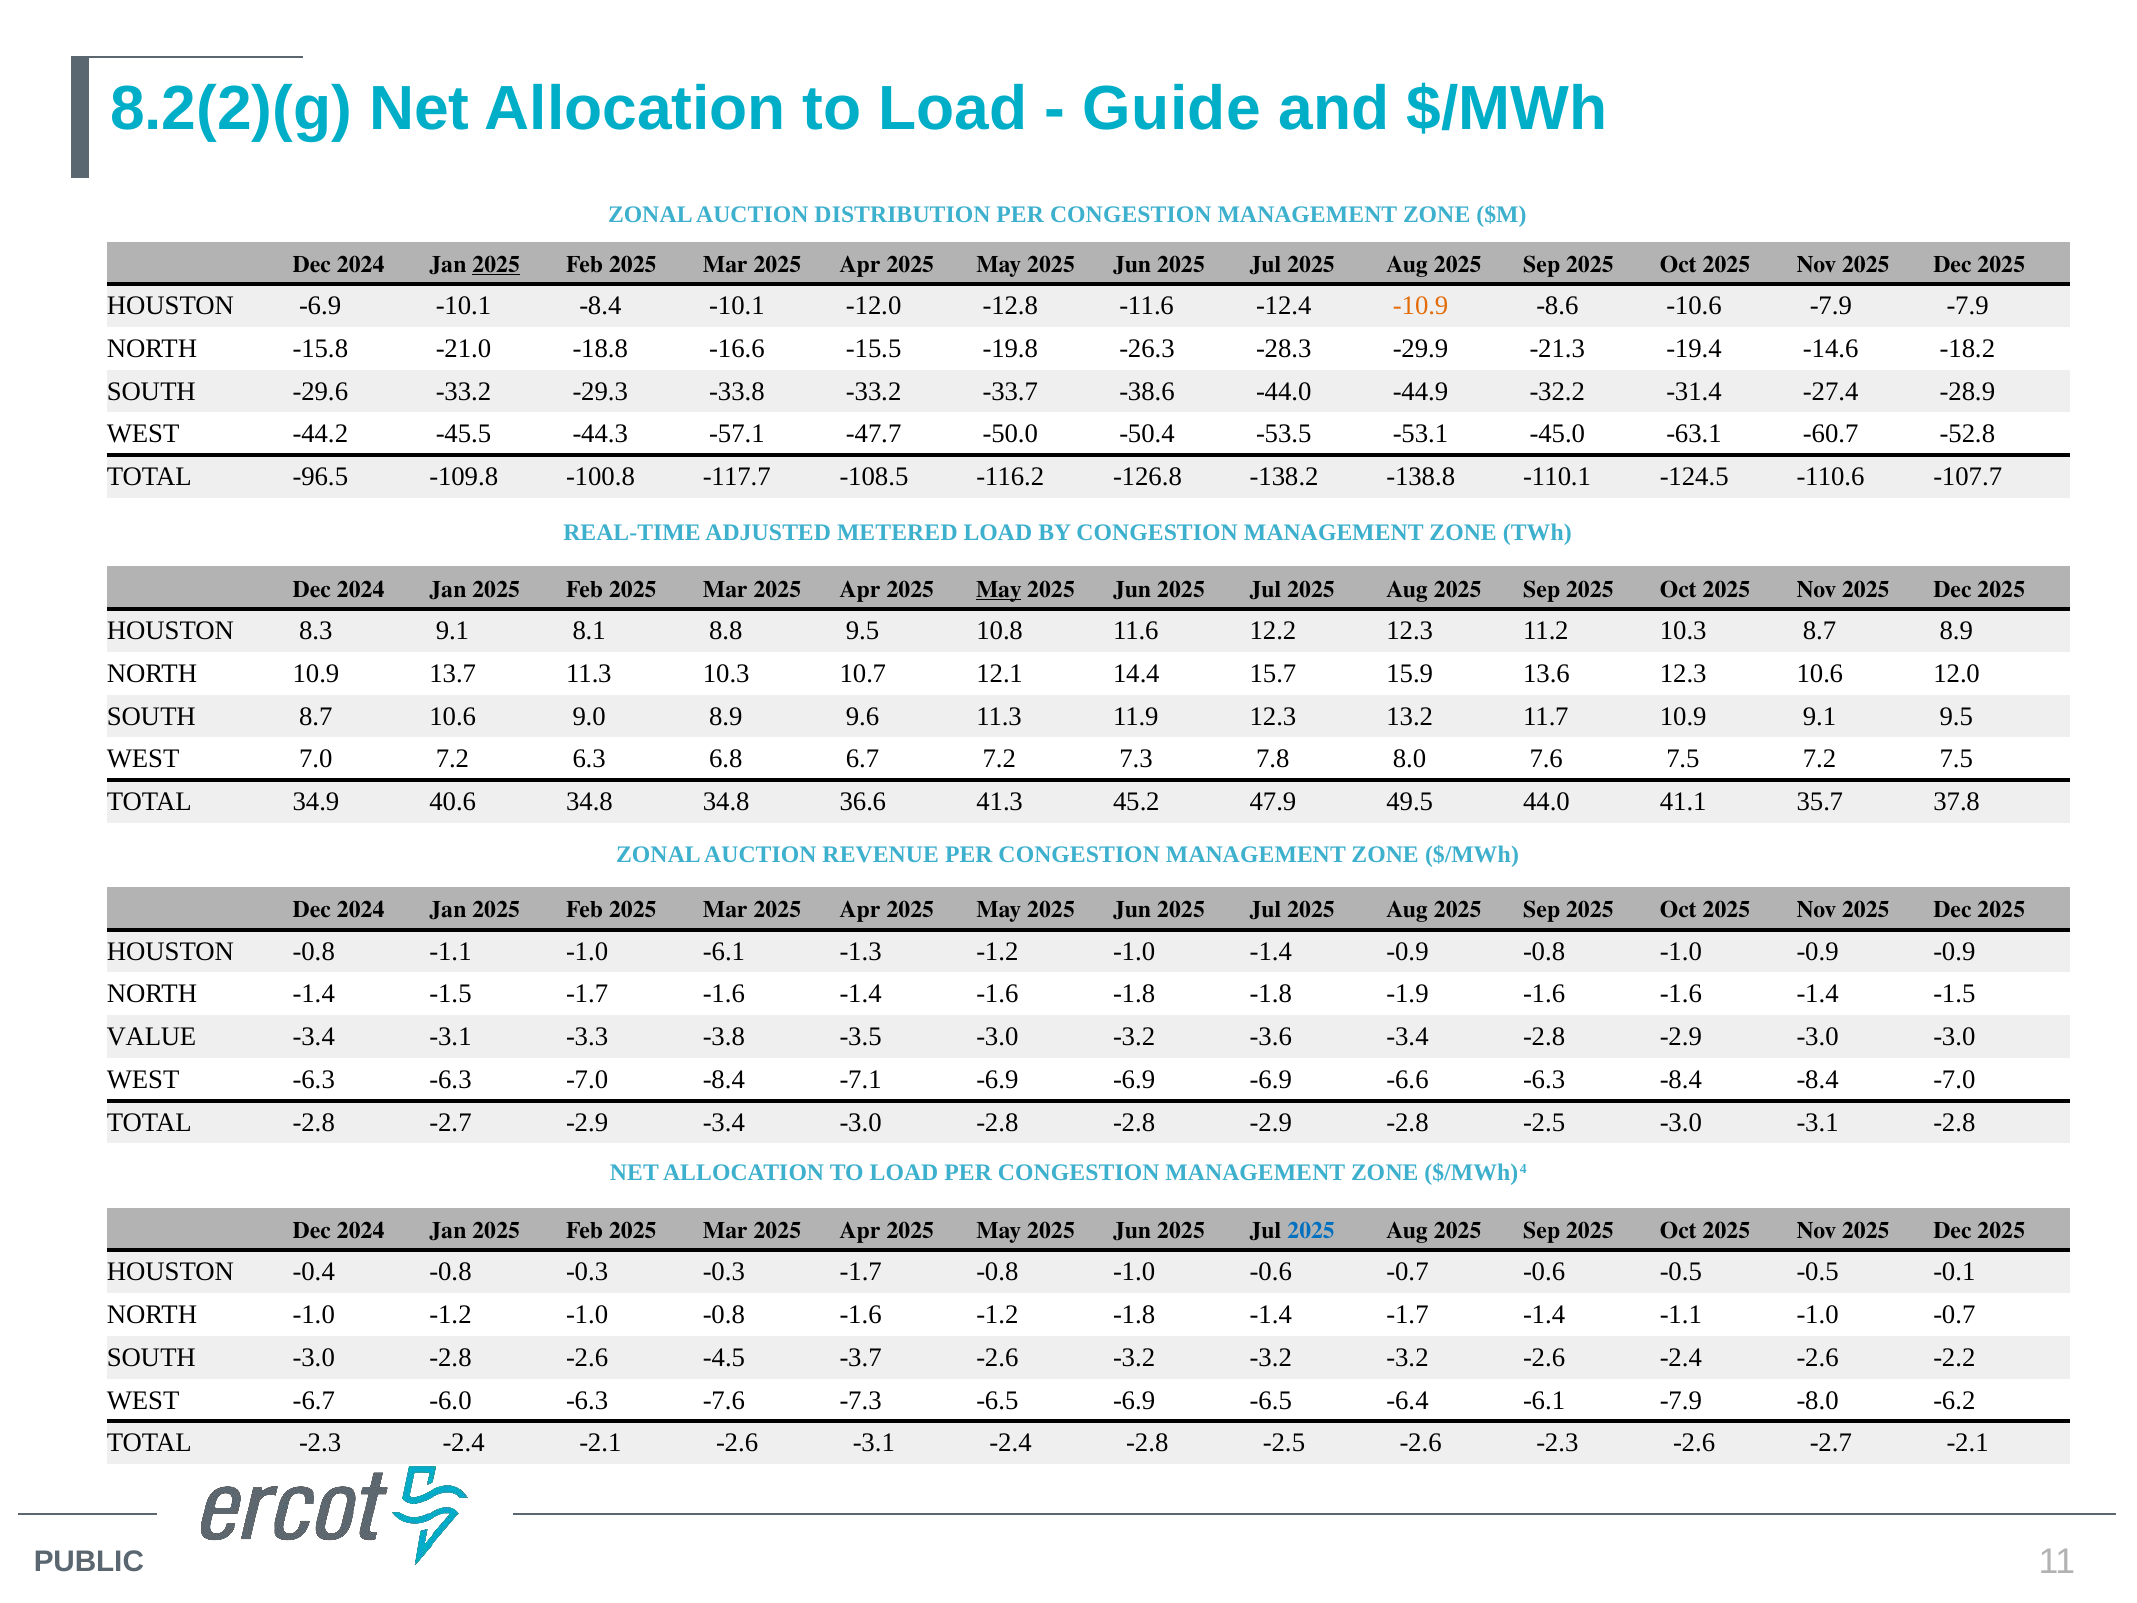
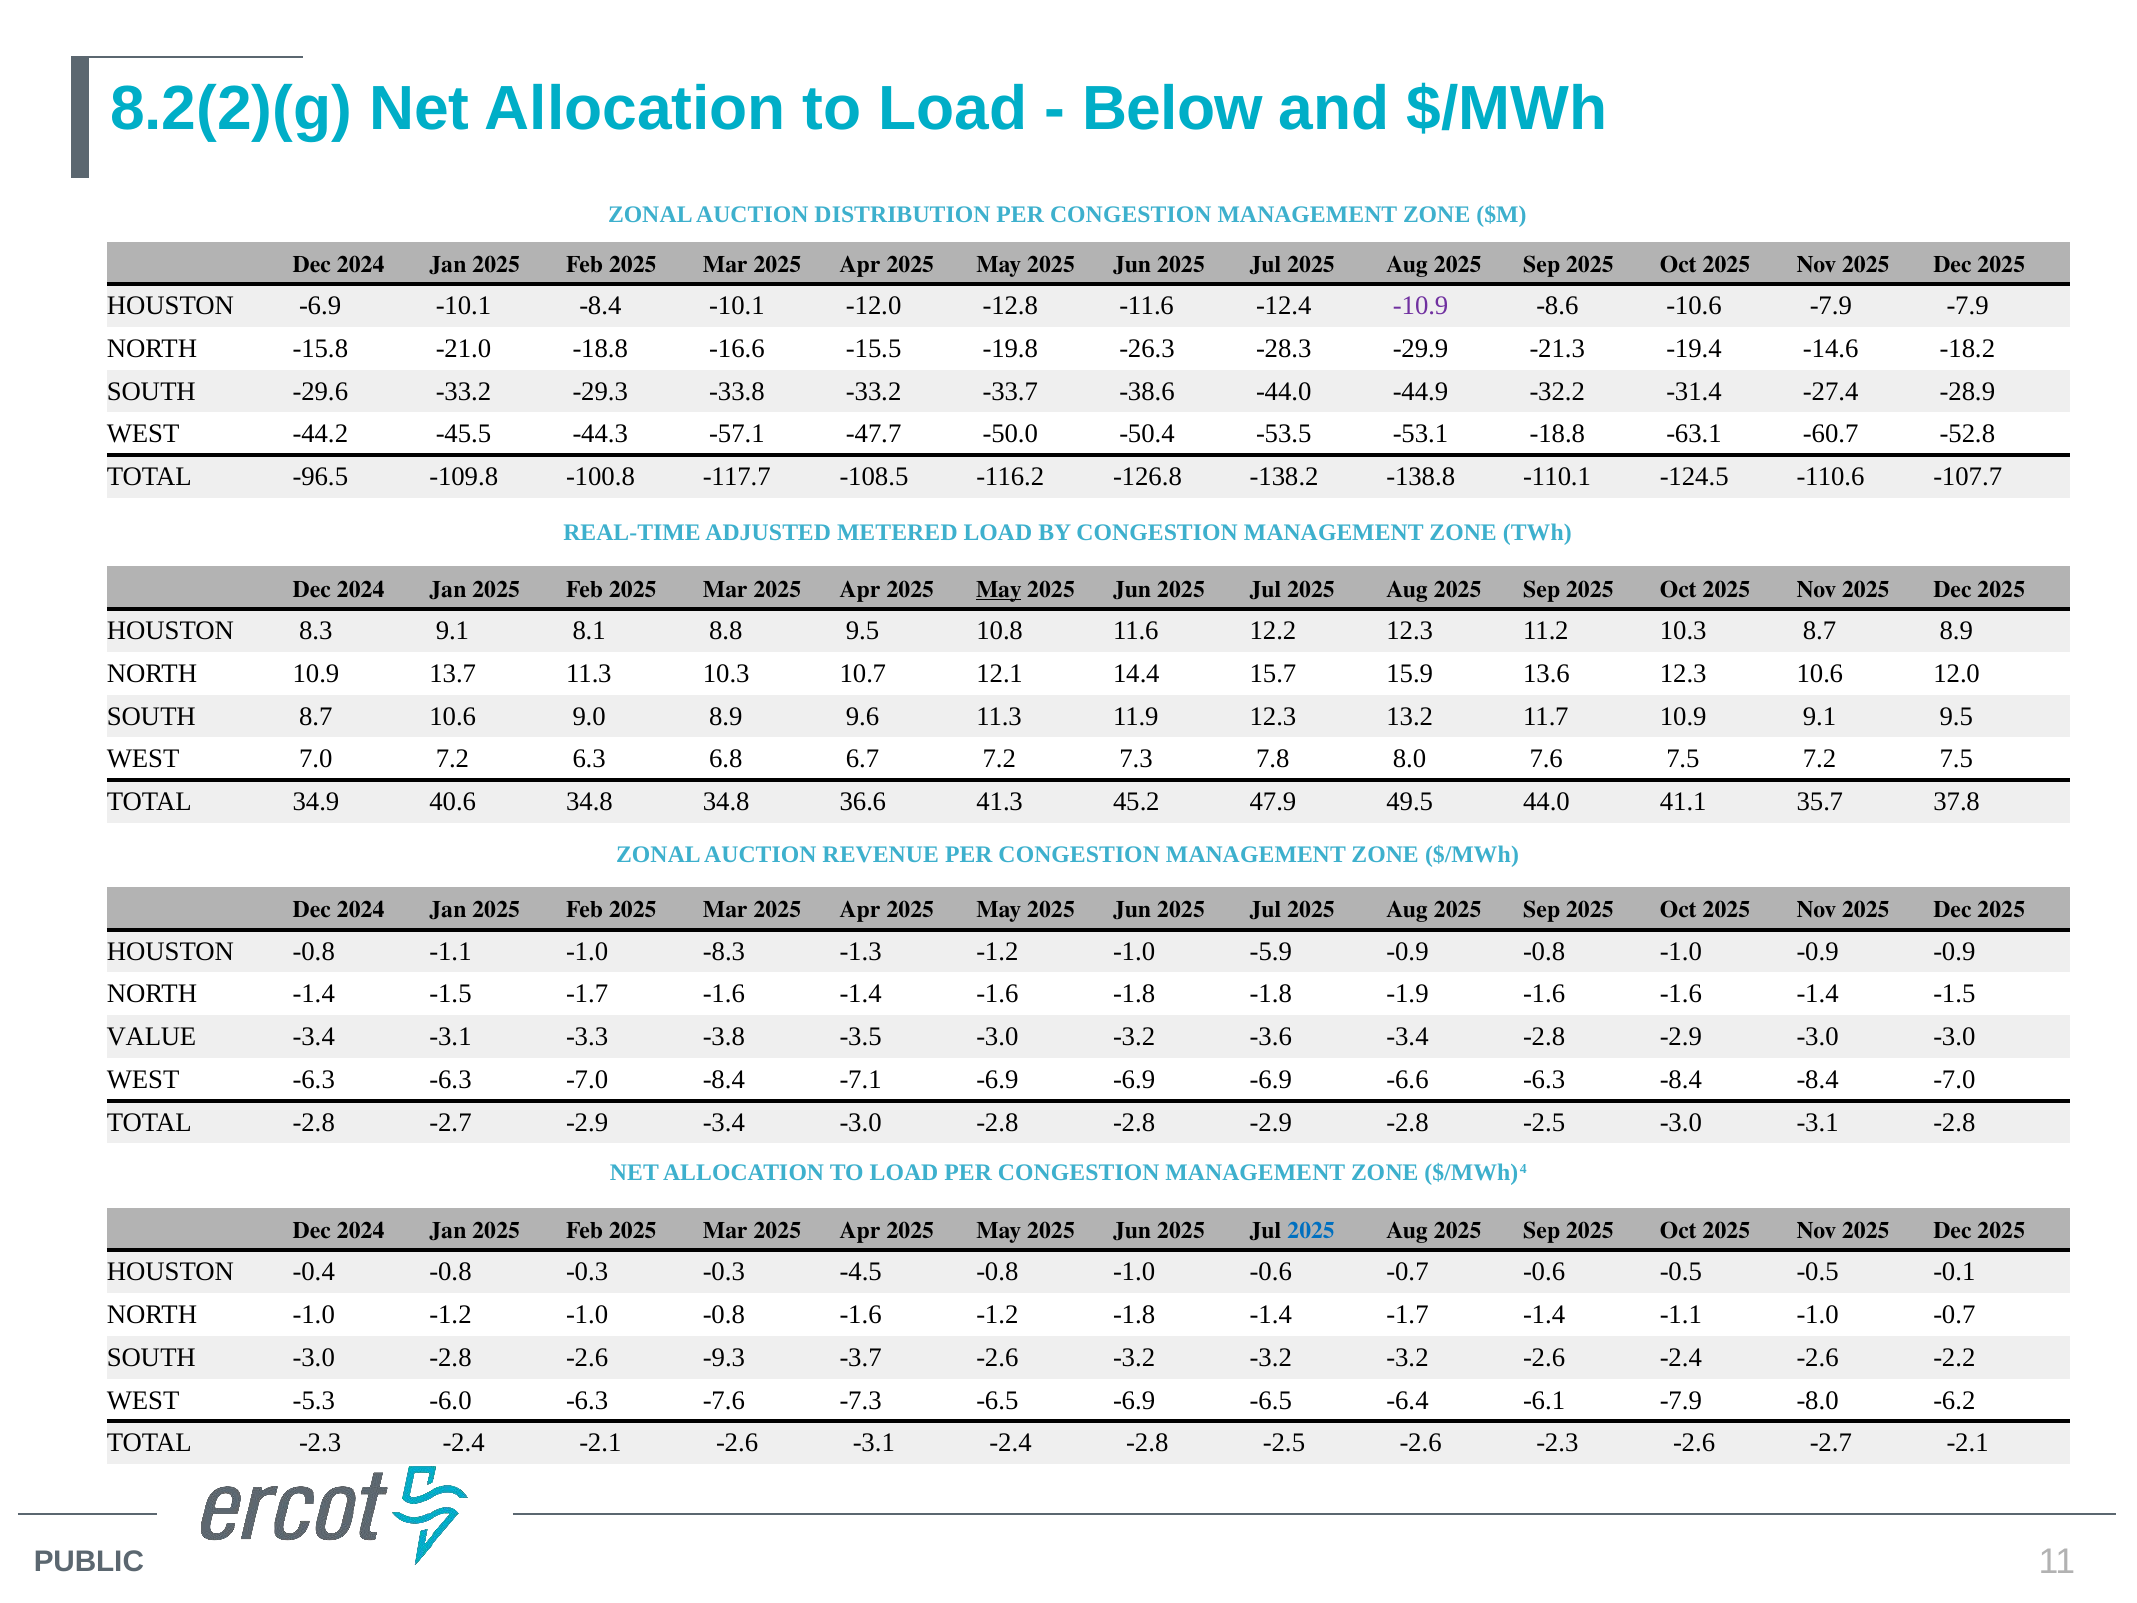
Guide: Guide -> Below
2025 at (496, 264) underline: present -> none
-10.9 colour: orange -> purple
-53.1 -45.0: -45.0 -> -18.8
-1.0 -6.1: -6.1 -> -8.3
-1.0 -1.4: -1.4 -> -5.9
-0.3 -1.7: -1.7 -> -4.5
-4.5: -4.5 -> -9.3
-6.7: -6.7 -> -5.3
